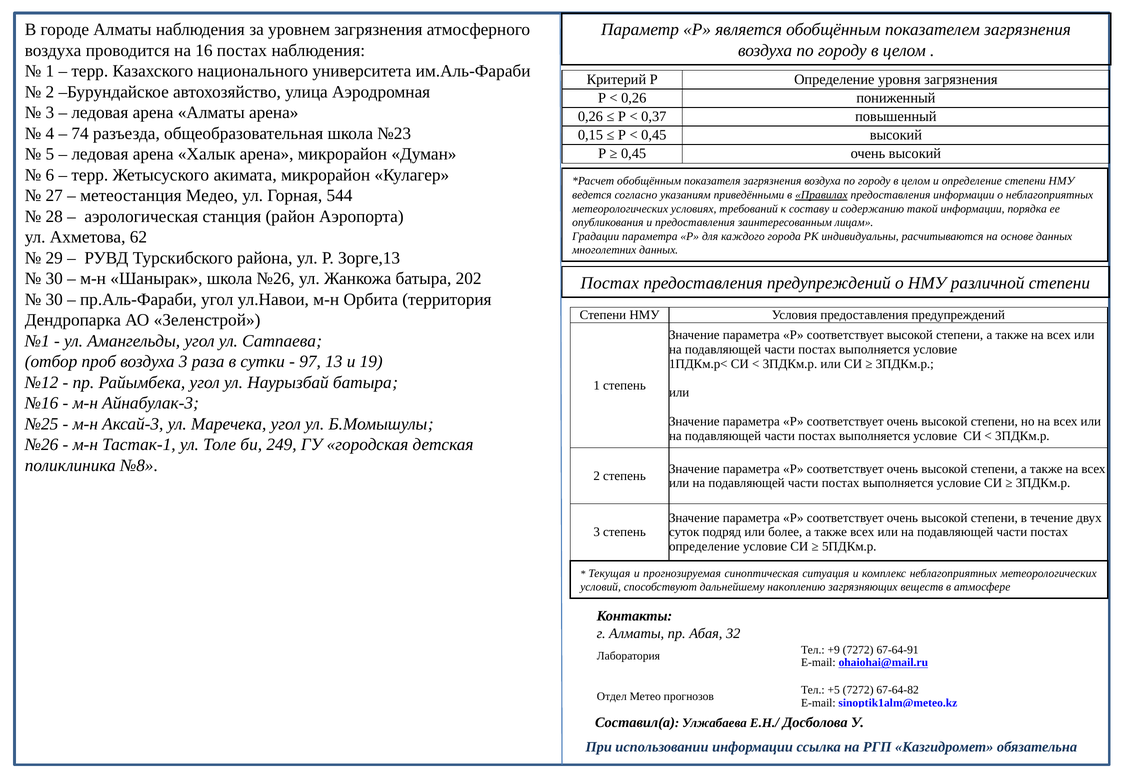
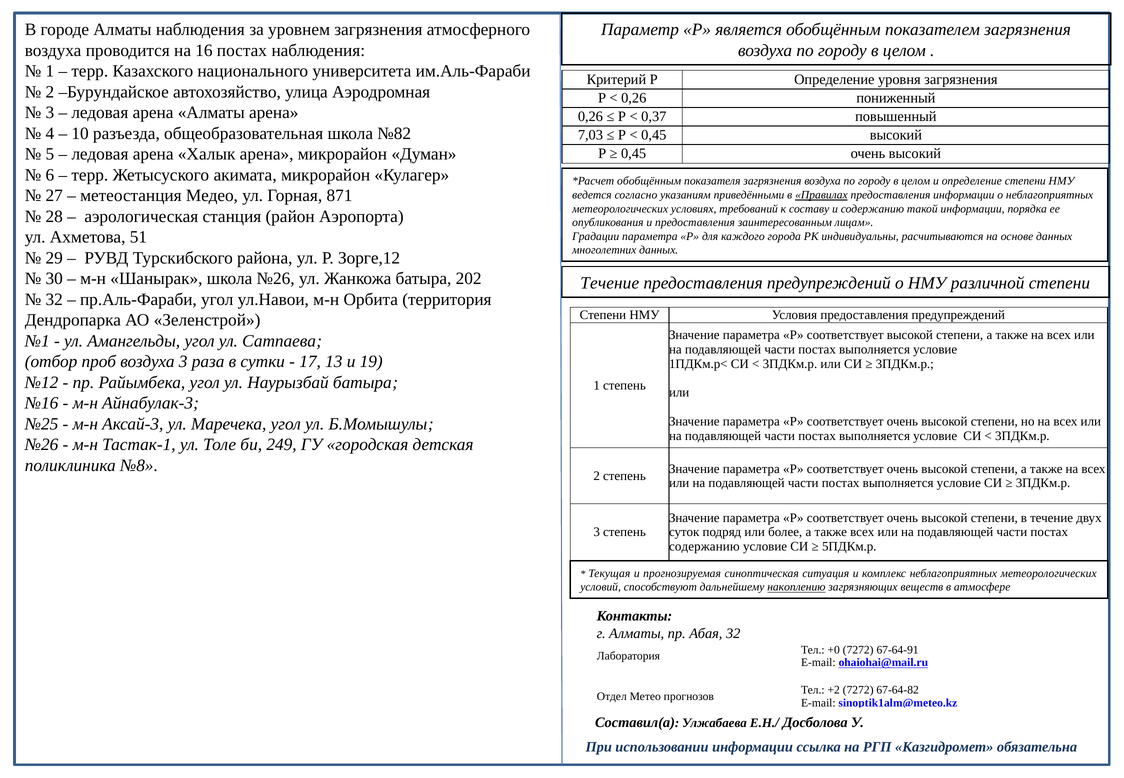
74: 74 -> 10
№23: №23 -> №82
0,15: 0,15 -> 7,03
544: 544 -> 871
62: 62 -> 51
Зорге,13: Зорге,13 -> Зорге,12
Постах at (610, 283): Постах -> Течение
30 at (54, 300): 30 -> 32
97: 97 -> 17
определение at (704, 547): определение -> содержанию
накоплению underline: none -> present
+9: +9 -> +0
+5: +5 -> +2
